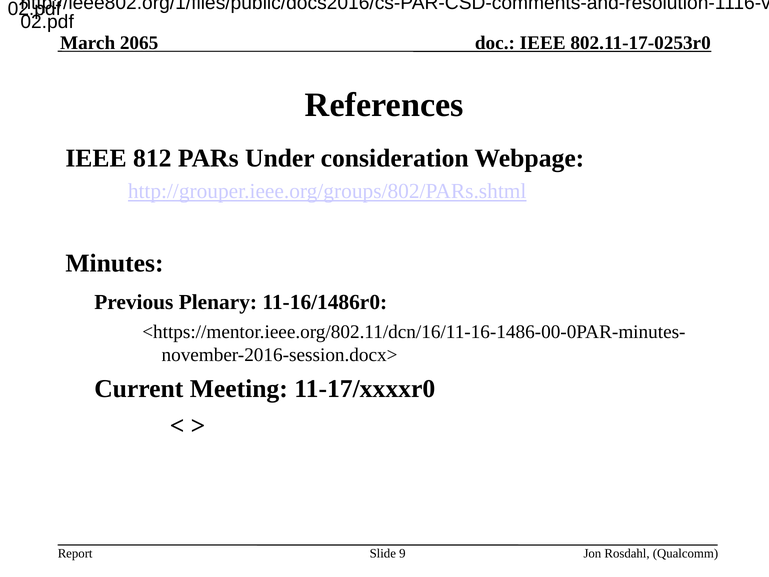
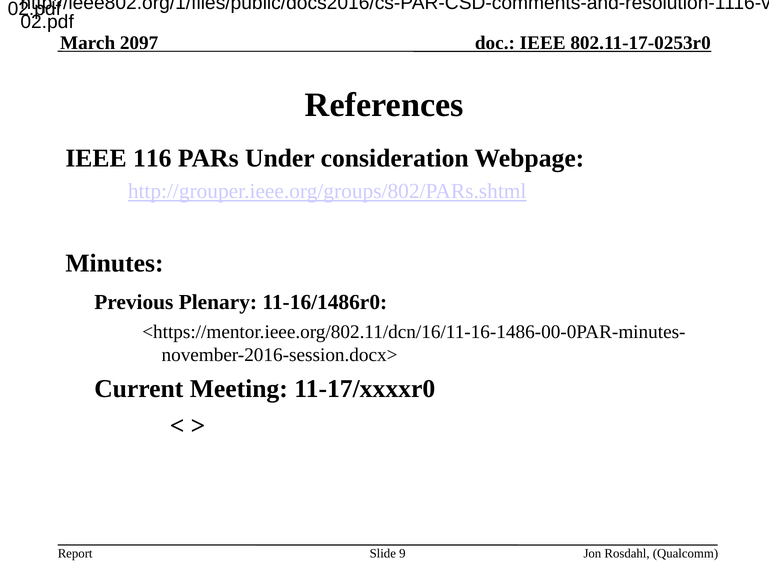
2065: 2065 -> 2097
812: 812 -> 116
